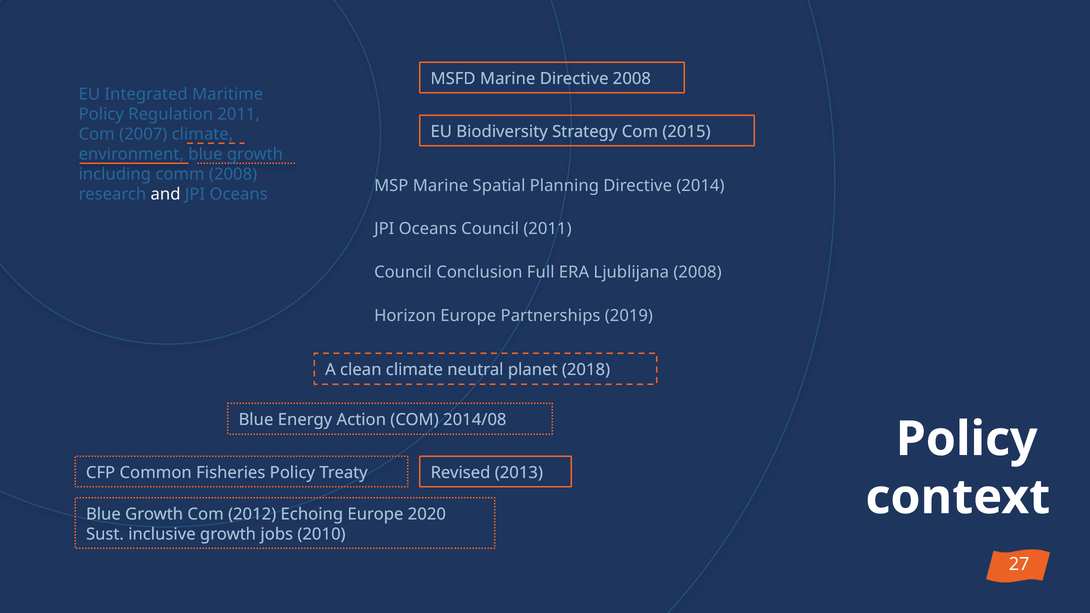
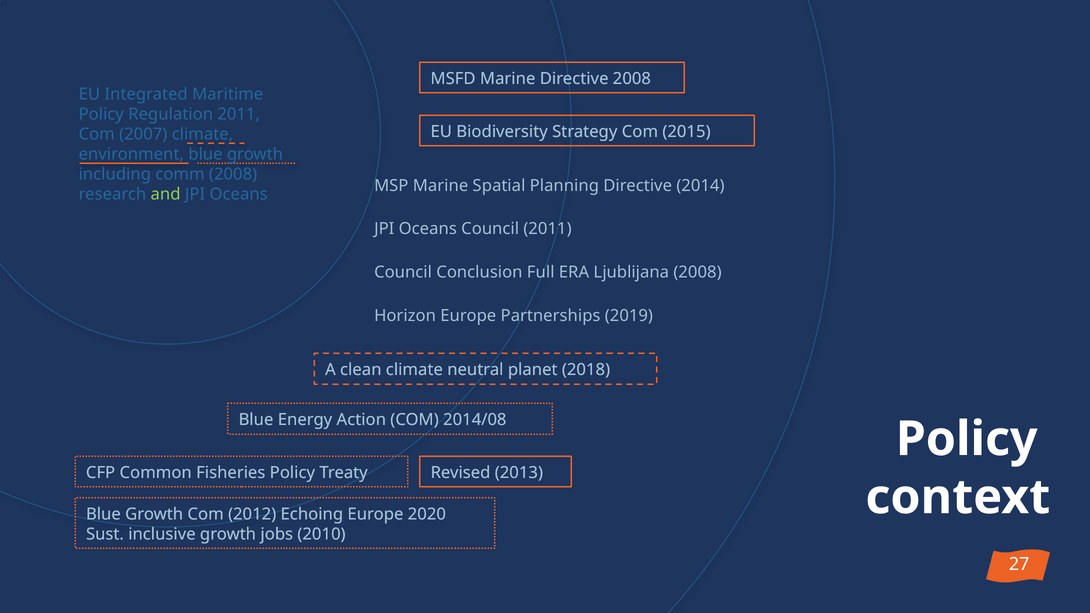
and colour: white -> light green
